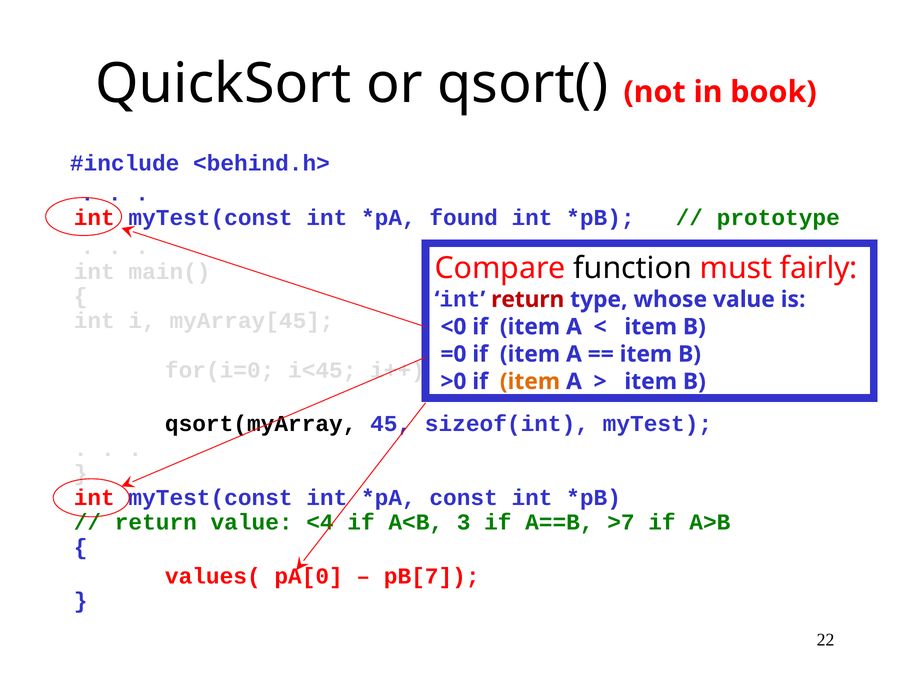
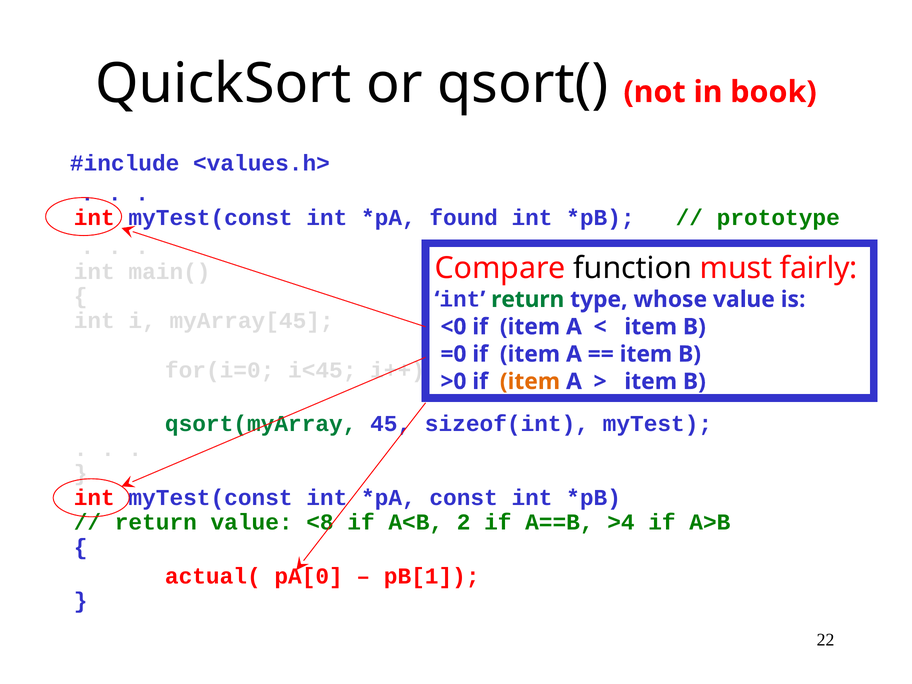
<behind.h>: <behind.h> -> <values.h>
return at (528, 299) colour: red -> green
qsort(myArray colour: black -> green
<4: <4 -> <8
3: 3 -> 2
>7: >7 -> >4
values(: values( -> actual(
pB[7: pB[7 -> pB[1
